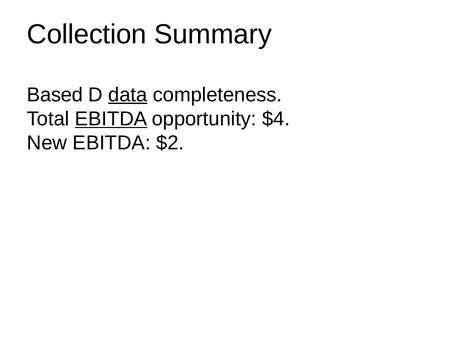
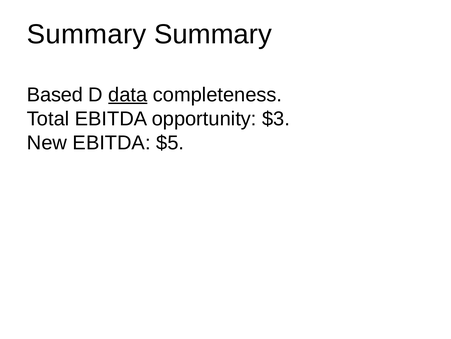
Collection at (87, 34): Collection -> Summary
EBITDA at (111, 119) underline: present -> none
$4: $4 -> $3
$2: $2 -> $5
